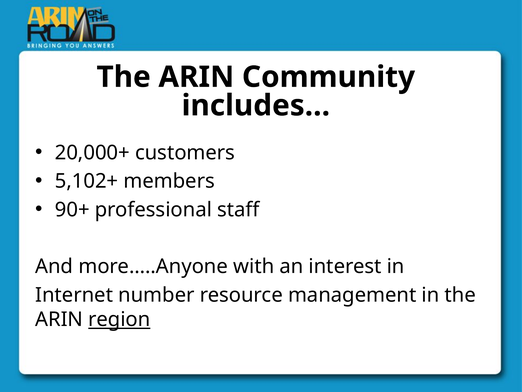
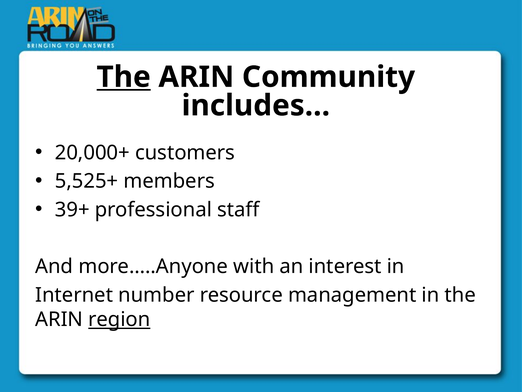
The at (124, 77) underline: none -> present
5,102+: 5,102+ -> 5,525+
90+: 90+ -> 39+
